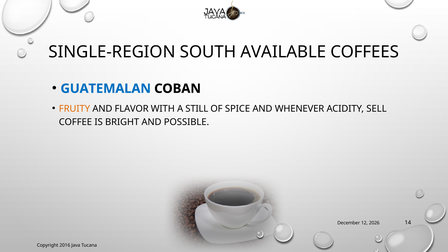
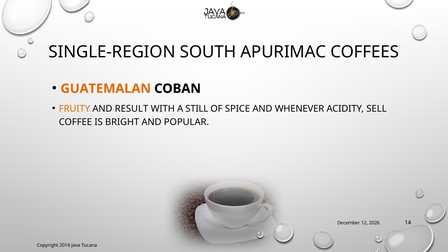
AVAILABLE: AVAILABLE -> APURIMAC
GUATEMALAN colour: blue -> orange
FLAVOR: FLAVOR -> RESULT
POSSIBLE: POSSIBLE -> POPULAR
